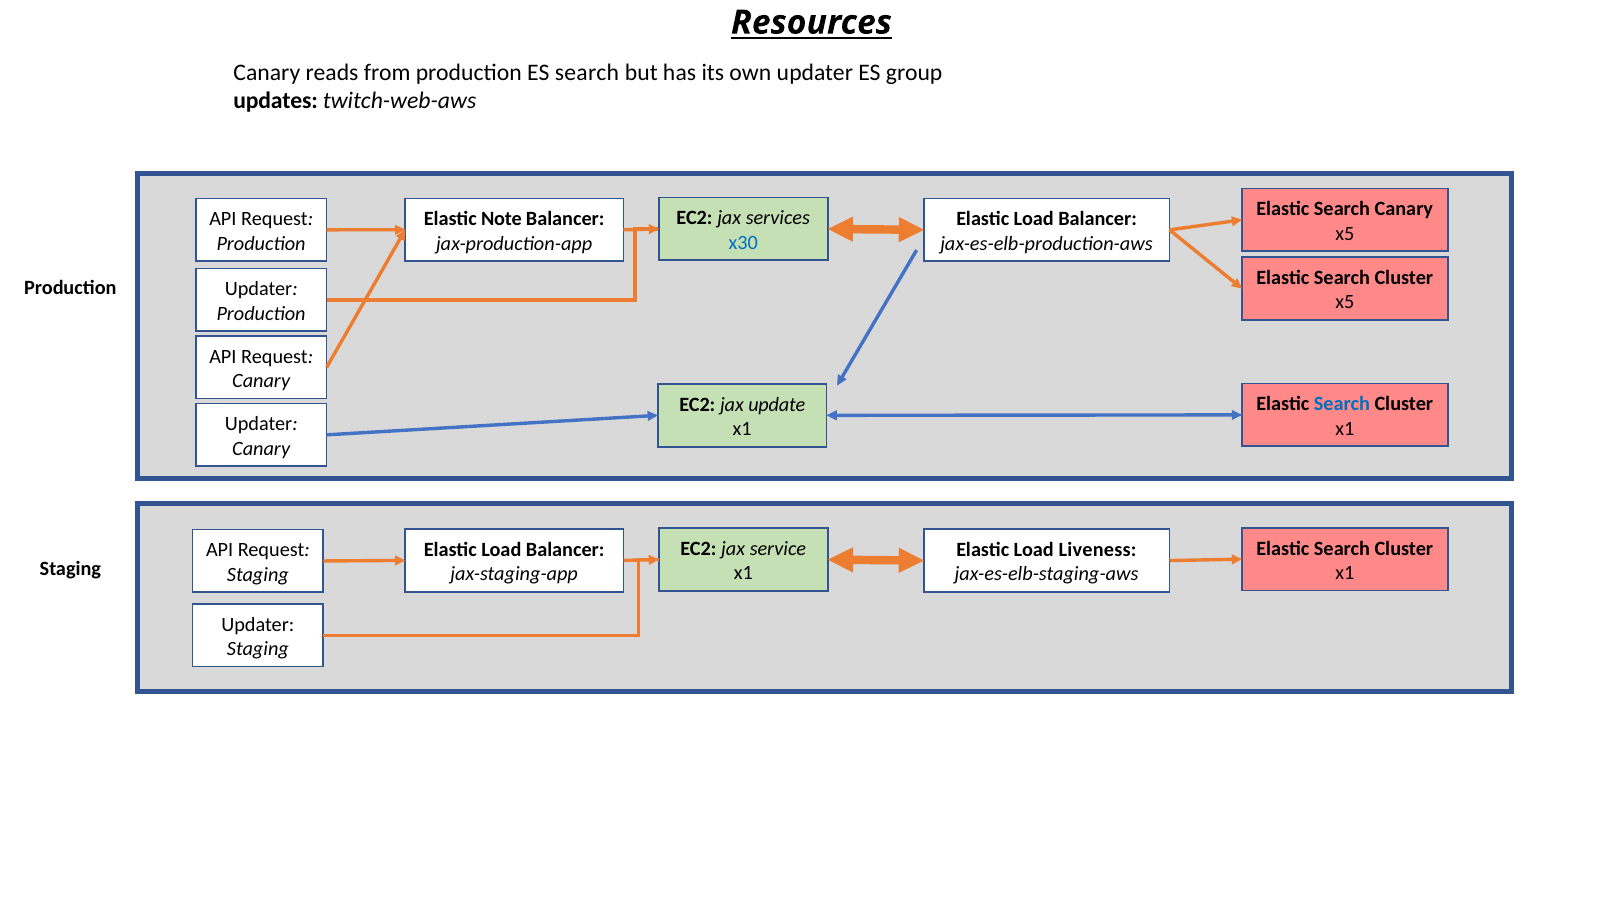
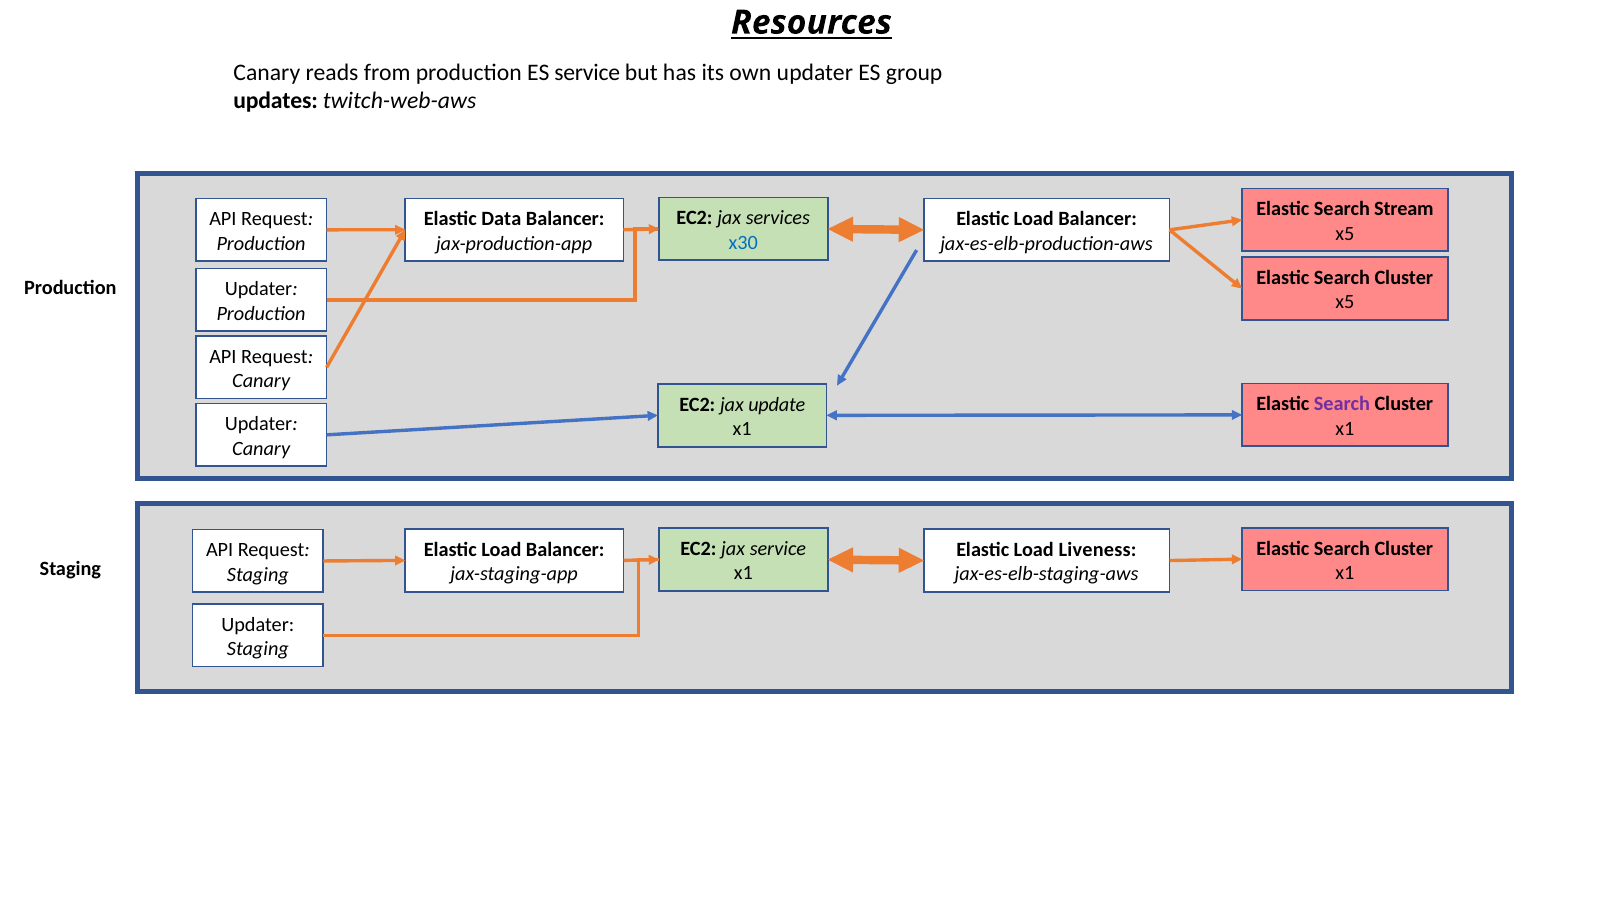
ES search: search -> service
Search Canary: Canary -> Stream
Note: Note -> Data
Search at (1342, 404) colour: blue -> purple
